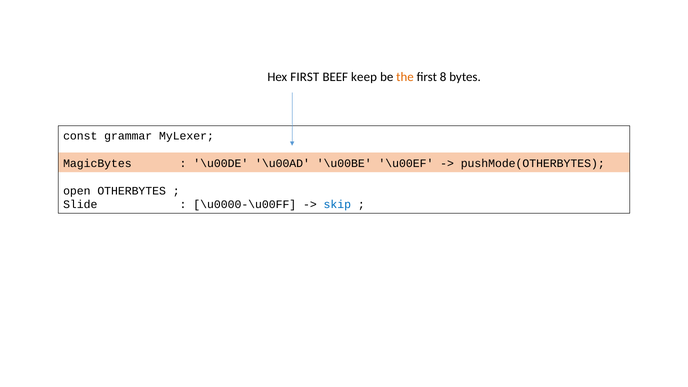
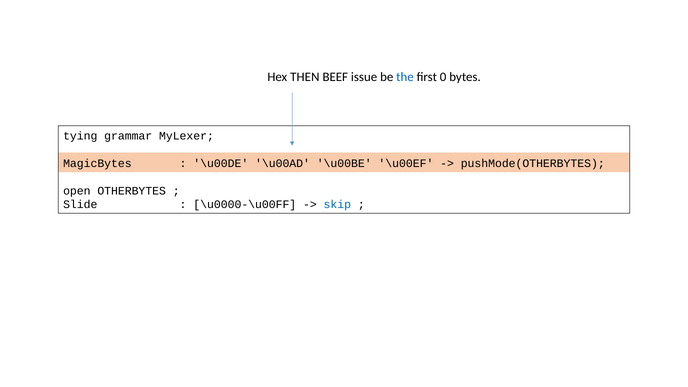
Hex FIRST: FIRST -> THEN
keep: keep -> issue
the colour: orange -> blue
8: 8 -> 0
const: const -> tying
